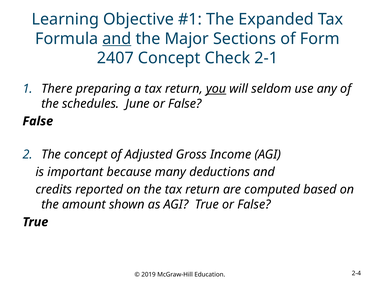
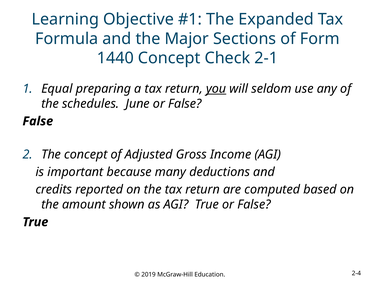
and at (117, 39) underline: present -> none
2407: 2407 -> 1440
There: There -> Equal
